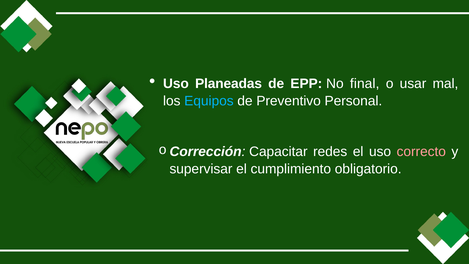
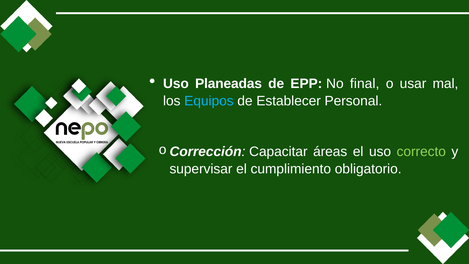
Preventivo: Preventivo -> Establecer
redes: redes -> áreas
correcto colour: pink -> light green
